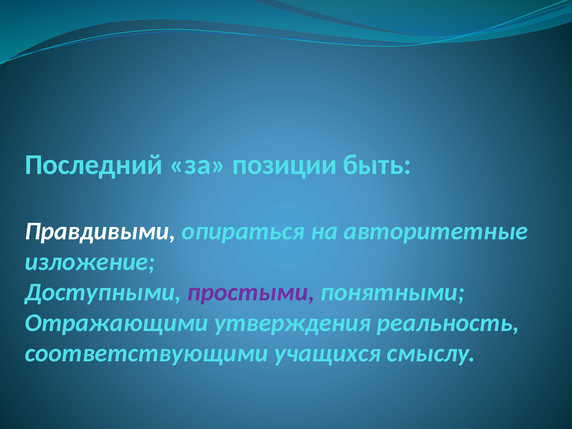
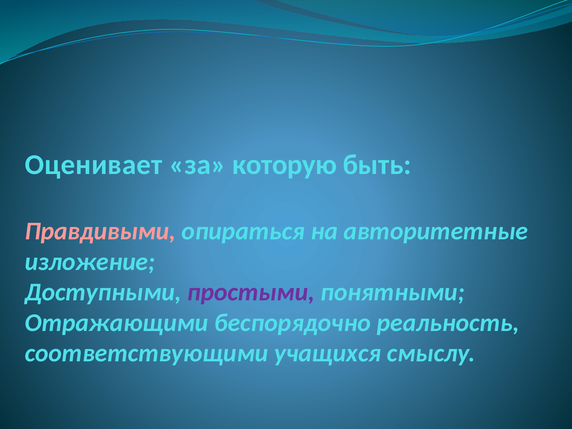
Последний: Последний -> Оценивает
позиции: позиции -> которую
Правдивыми colour: white -> pink
утверждения: утверждения -> беспорядочно
